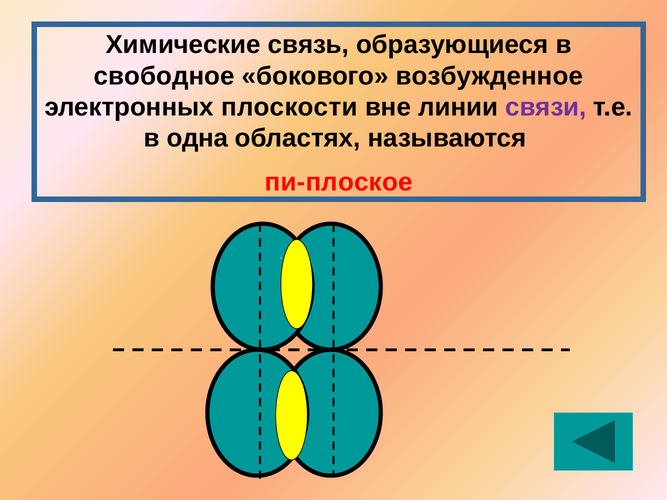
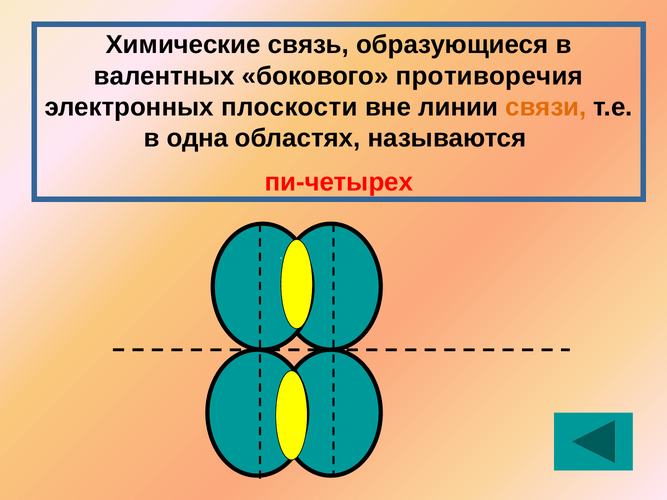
свободное: свободное -> валентных
возбужденное: возбужденное -> противоречия
связи colour: purple -> orange
пи-плоское: пи-плоское -> пи-четырех
